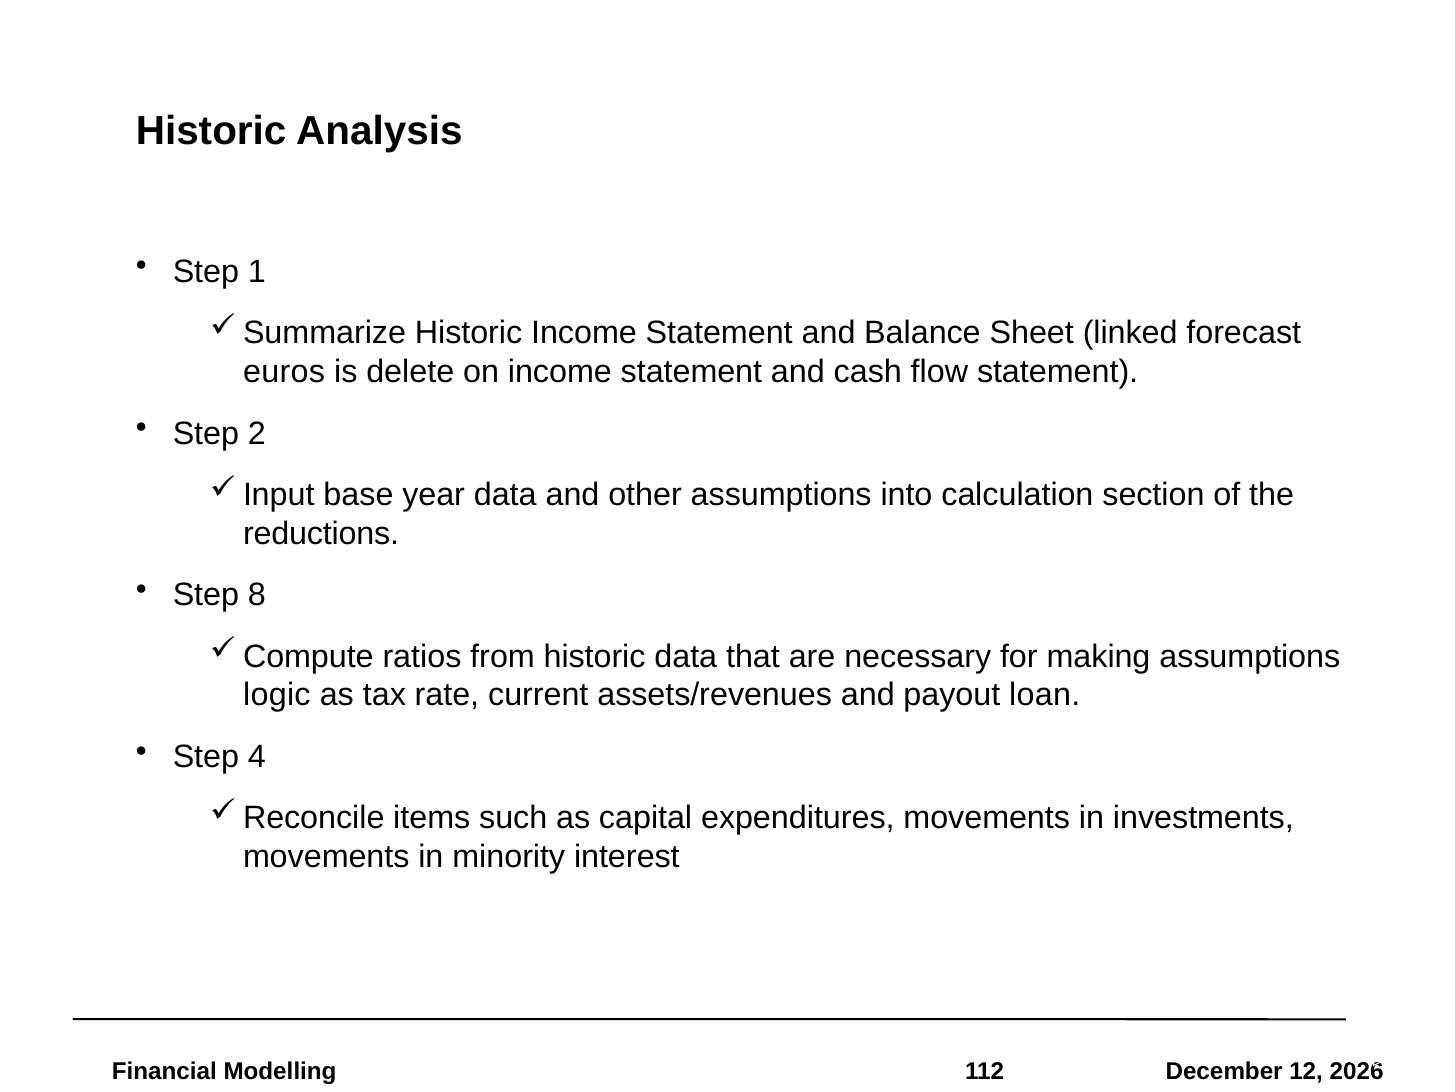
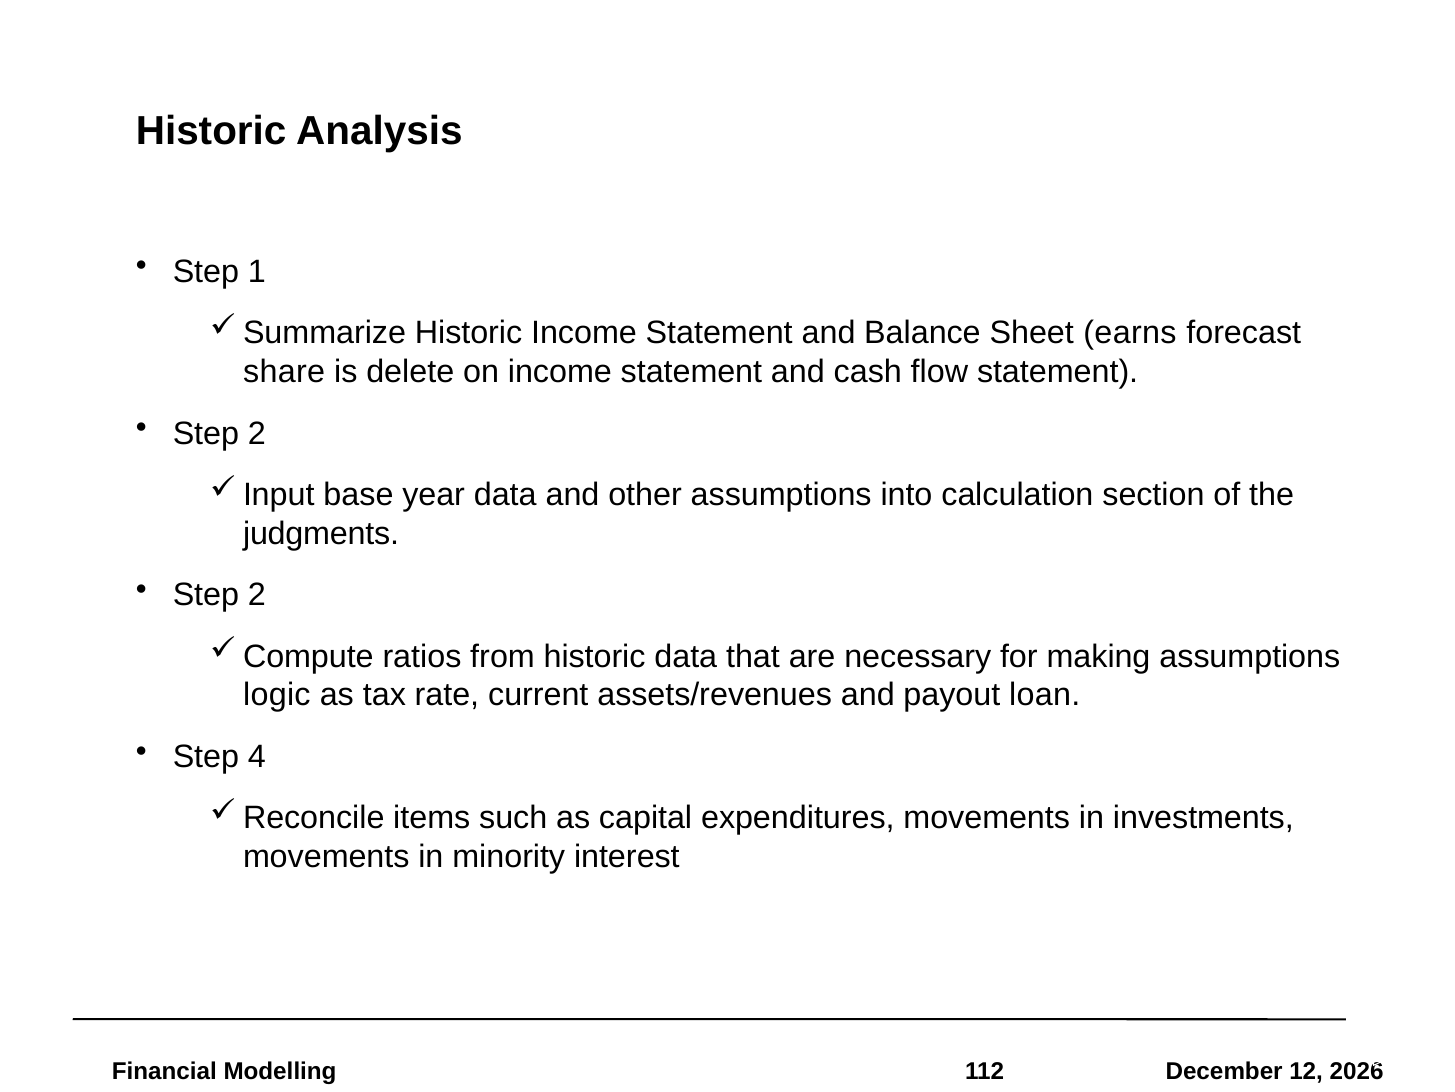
linked: linked -> earns
euros: euros -> share
reductions: reductions -> judgments
8 at (257, 595): 8 -> 2
